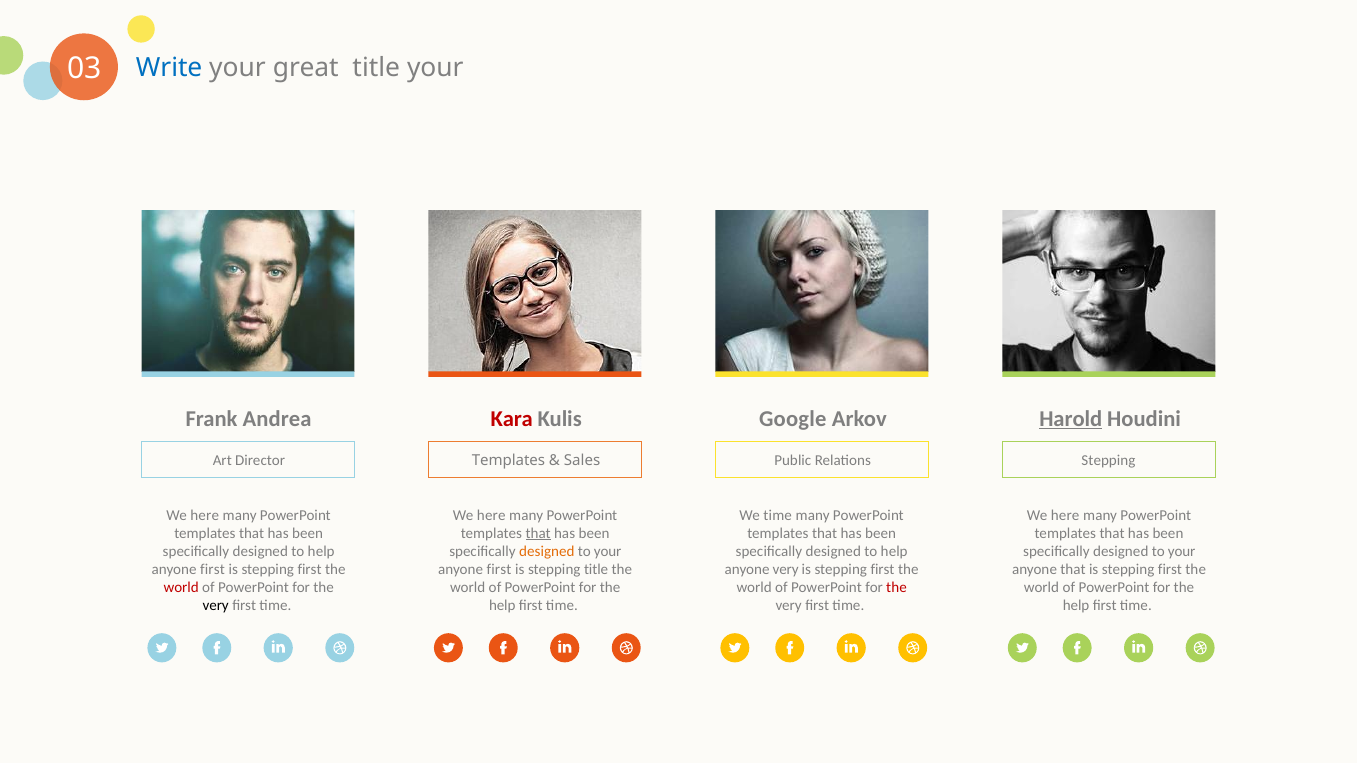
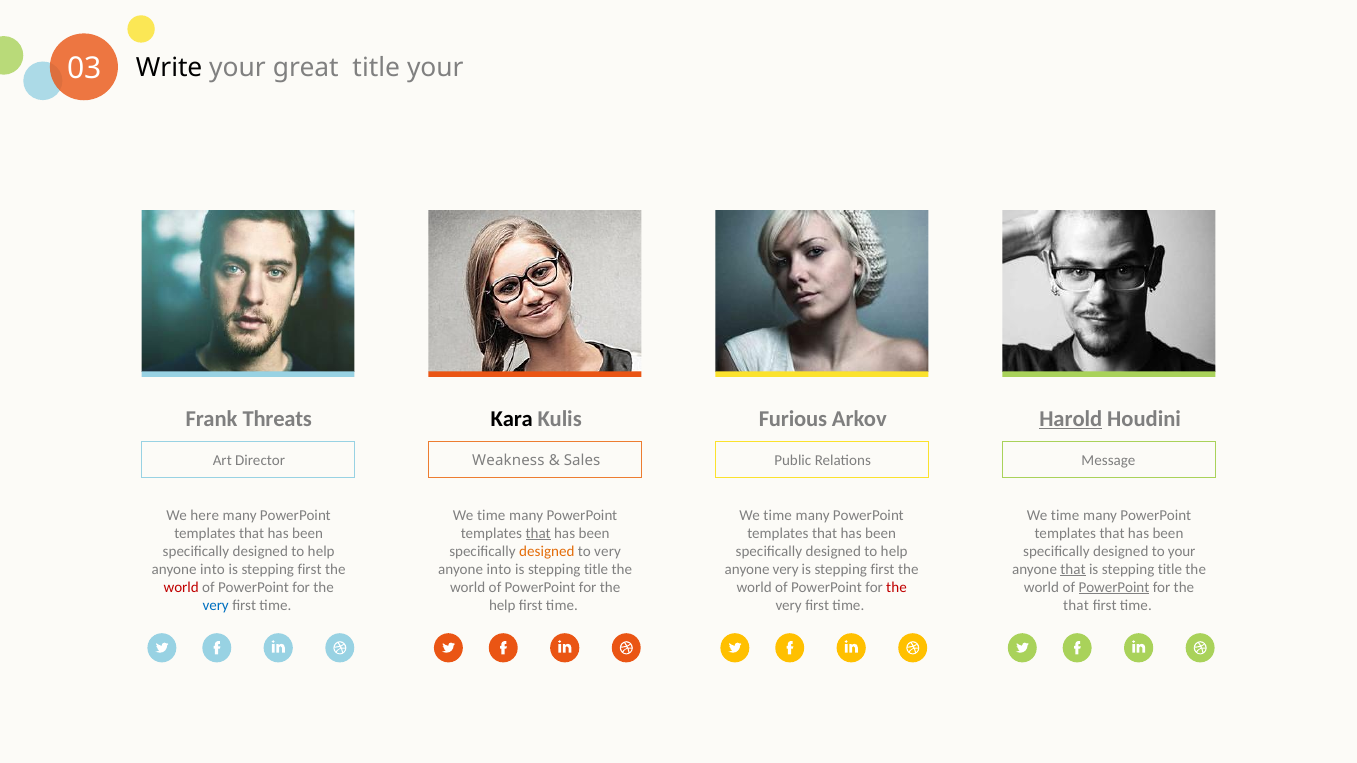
Write colour: blue -> black
Andrea: Andrea -> Threats
Kara colour: red -> black
Google: Google -> Furious
Stepping at (1108, 460): Stepping -> Message
Templates at (508, 460): Templates -> Weakness
here at (491, 515): here -> time
here at (1065, 515): here -> time
your at (608, 551): your -> very
first at (213, 569): first -> into
first at (499, 569): first -> into
that at (1073, 569) underline: none -> present
first at (1170, 569): first -> title
PowerPoint at (1114, 587) underline: none -> present
very at (216, 605) colour: black -> blue
help at (1076, 605): help -> that
